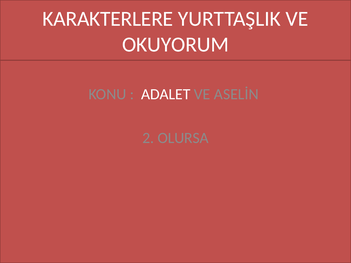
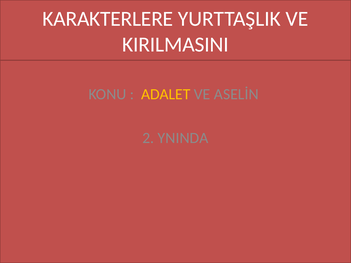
OKUYORUM: OKUYORUM -> KIRILMASINI
ADALET colour: white -> yellow
OLURSA: OLURSA -> YNINDA
